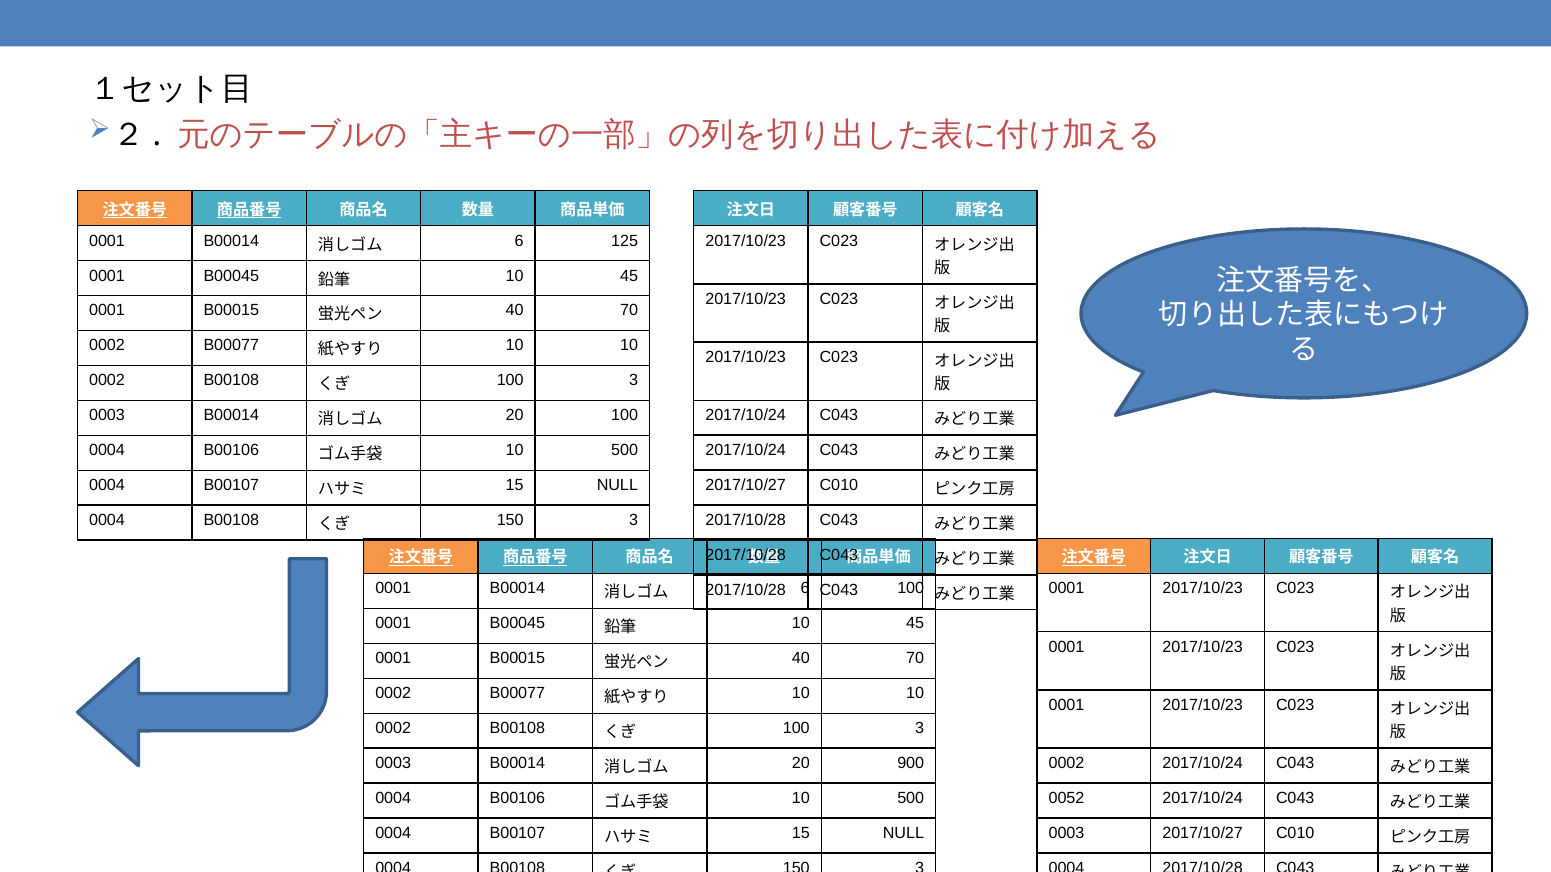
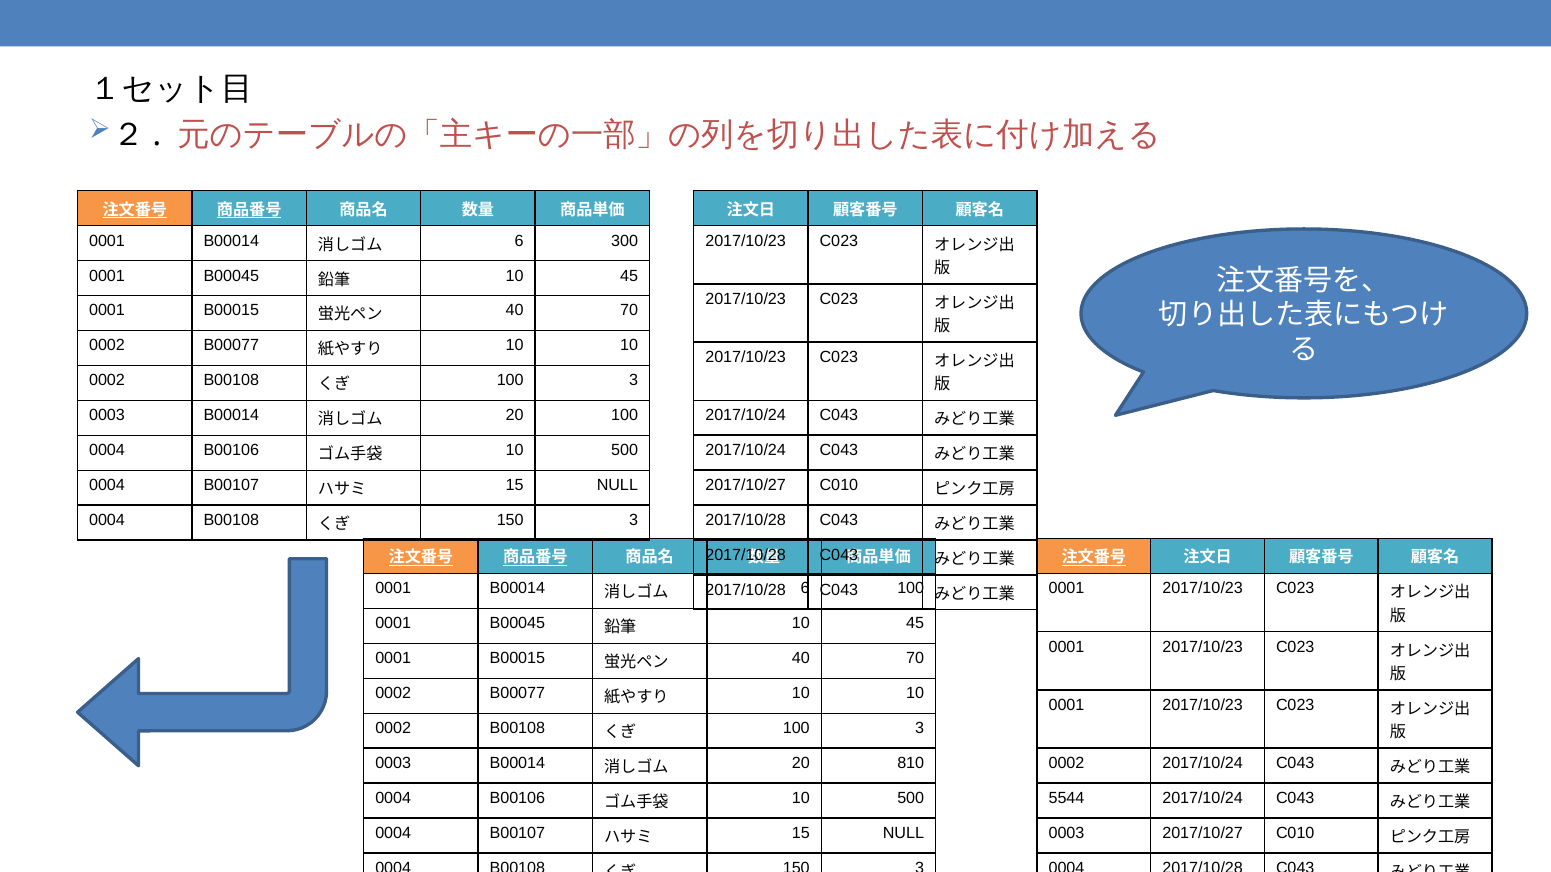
125: 125 -> 300
900: 900 -> 810
0052: 0052 -> 5544
